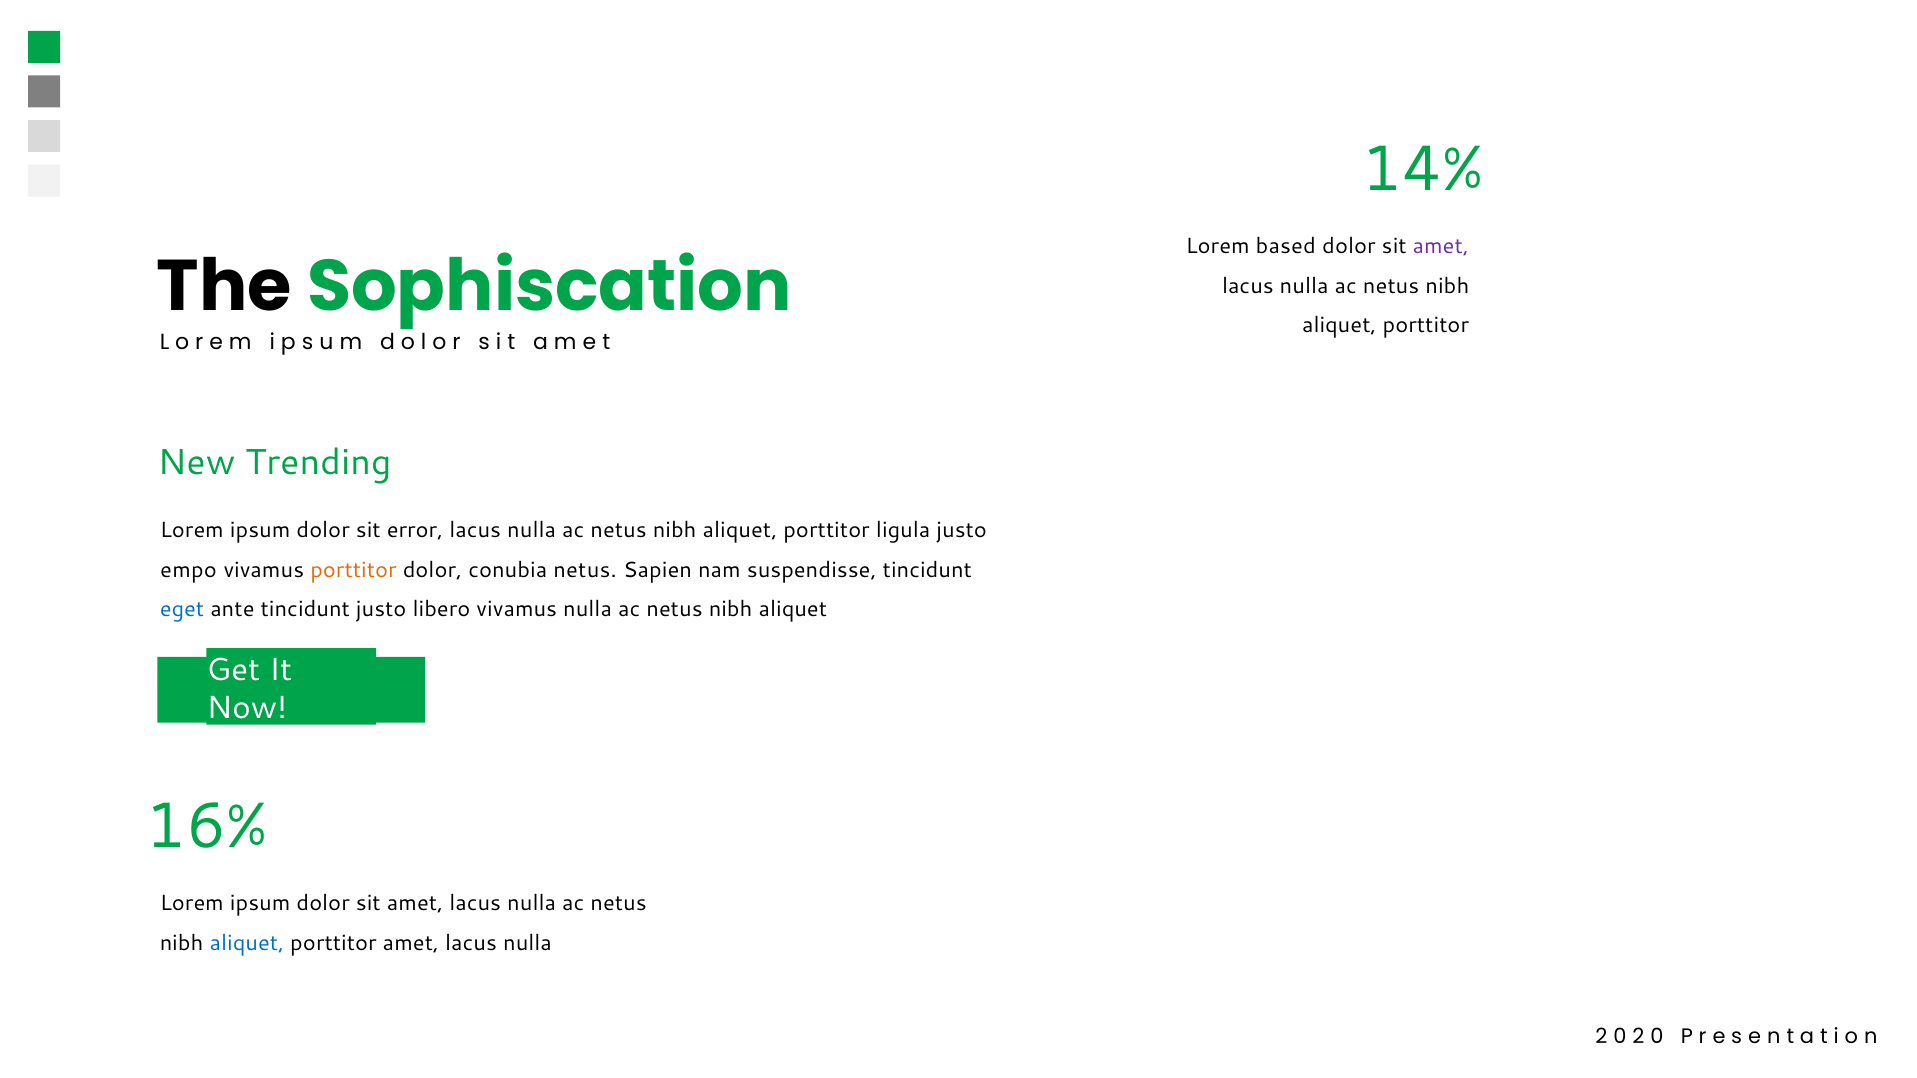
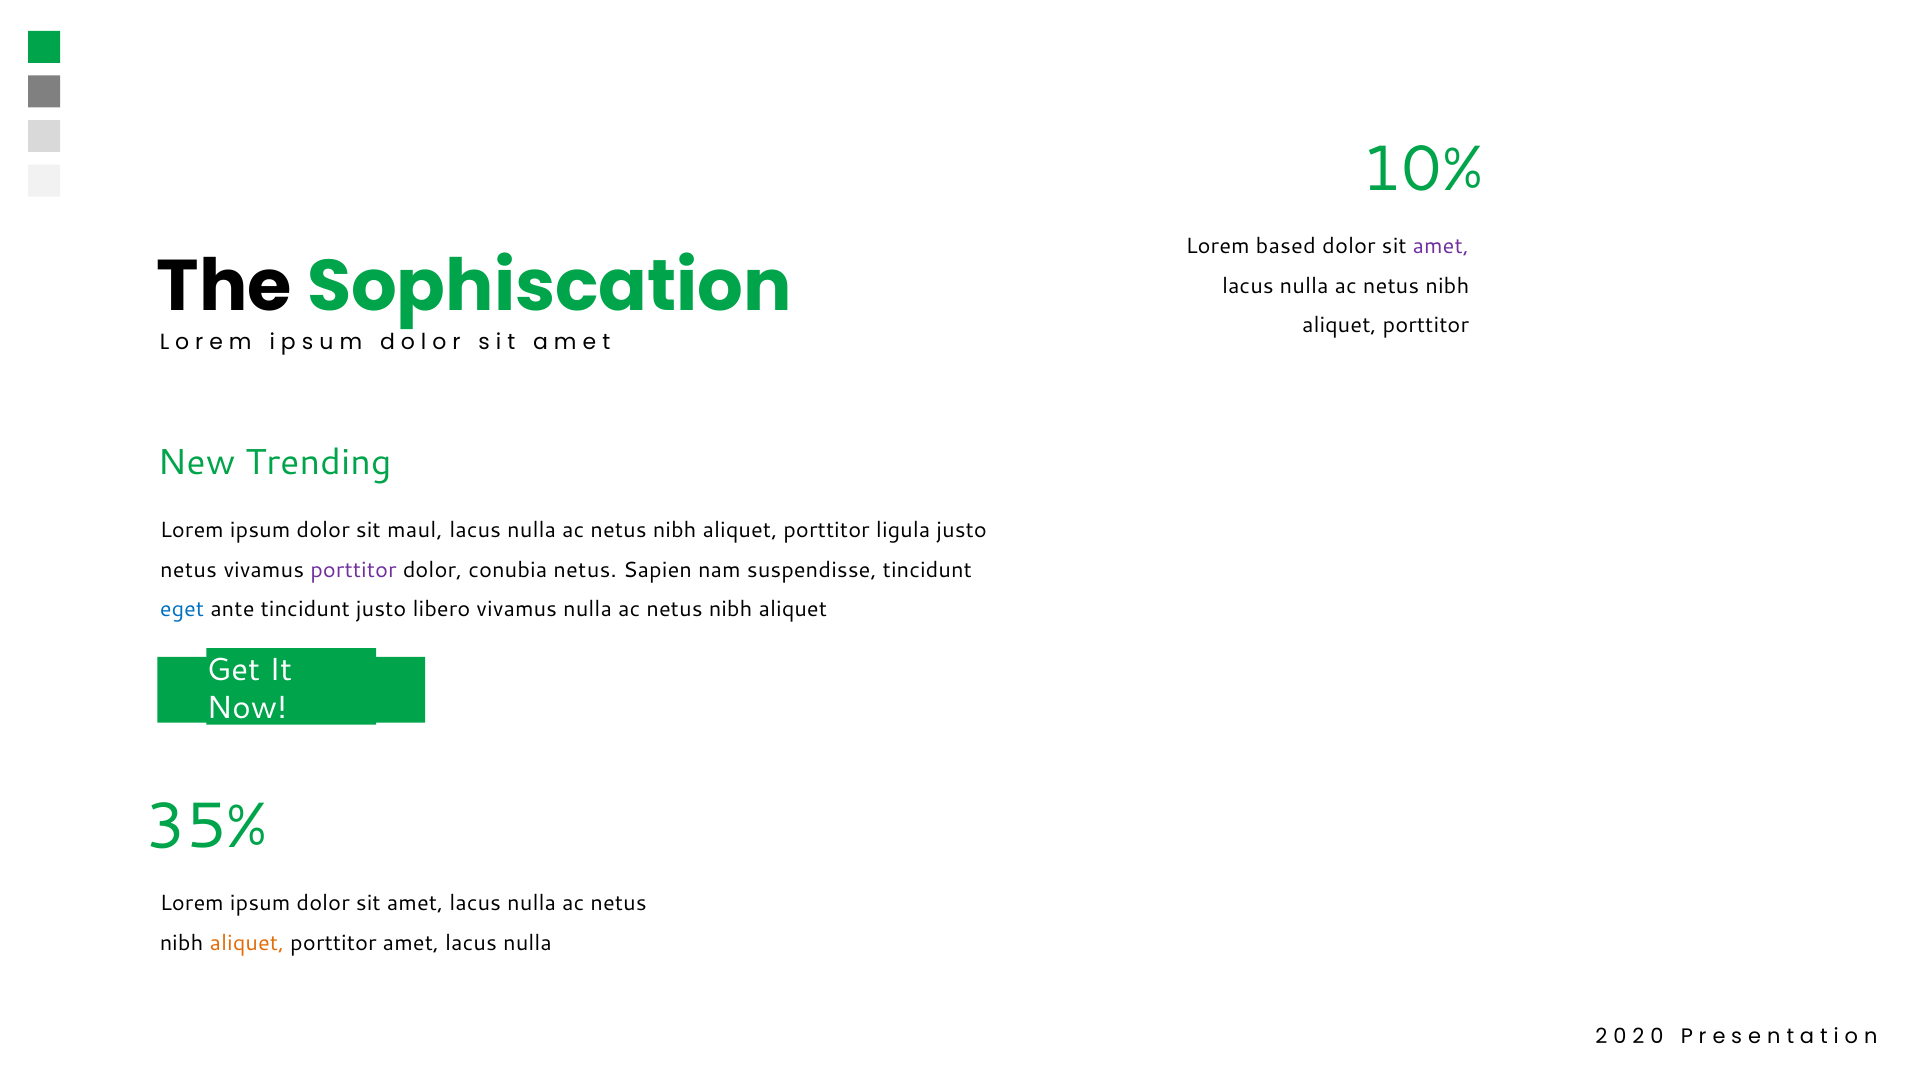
14%: 14% -> 10%
error: error -> maul
empo at (189, 570): empo -> netus
porttitor at (354, 570) colour: orange -> purple
16%: 16% -> 35%
aliquet at (247, 943) colour: blue -> orange
